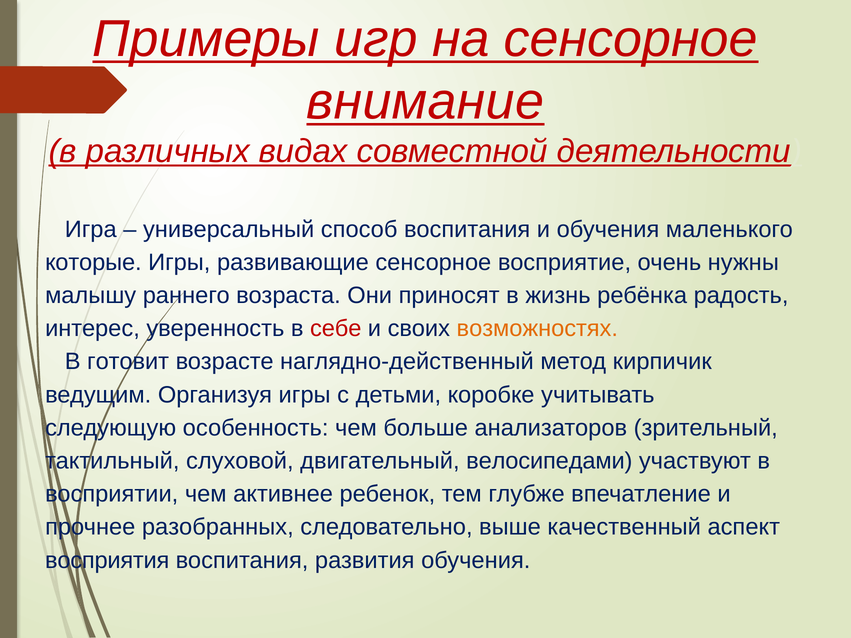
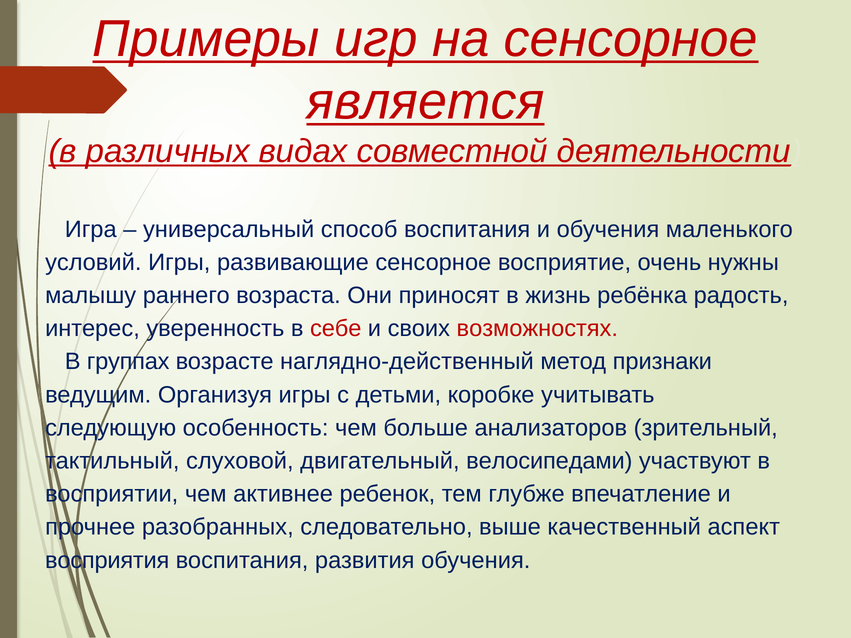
внимание: внимание -> является
которые: которые -> условий
возможностях colour: orange -> red
готовит: готовит -> группах
кирпичик: кирпичик -> признаки
